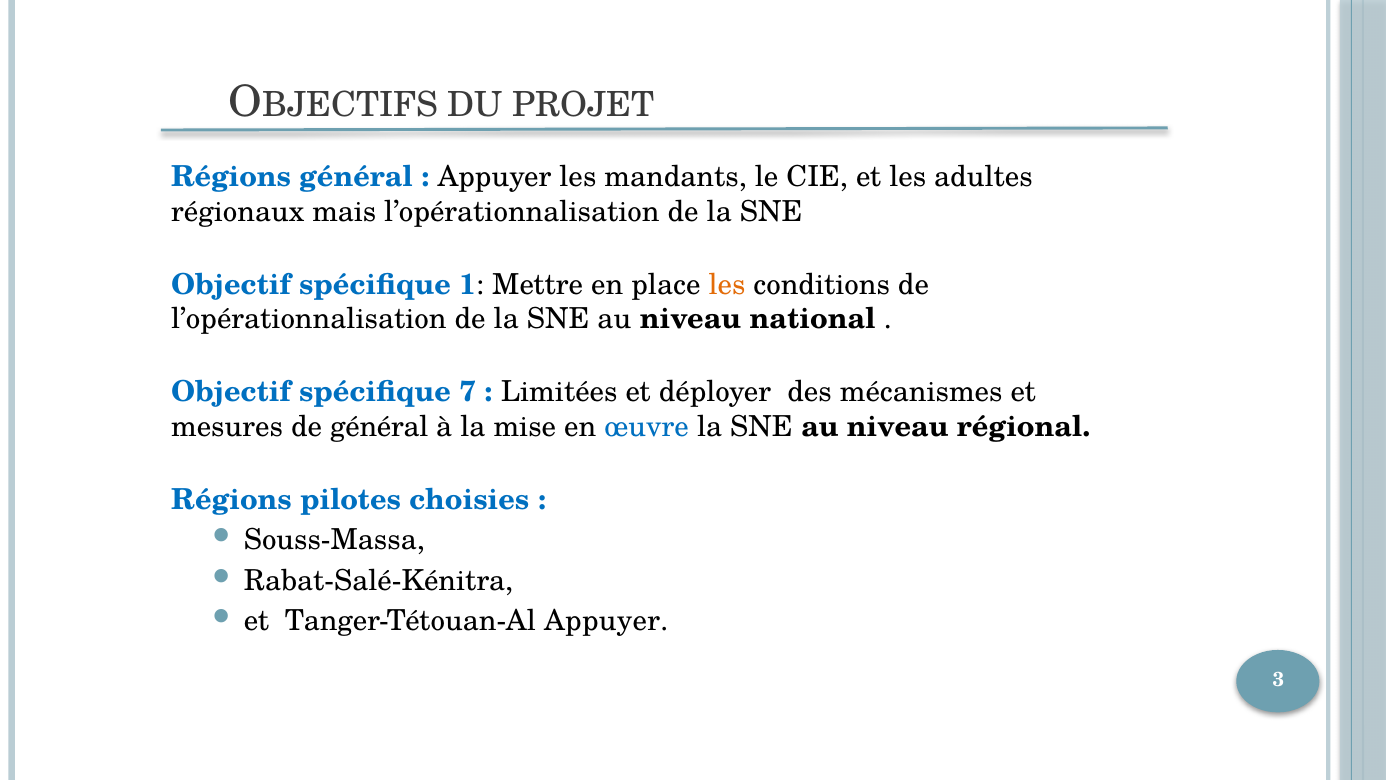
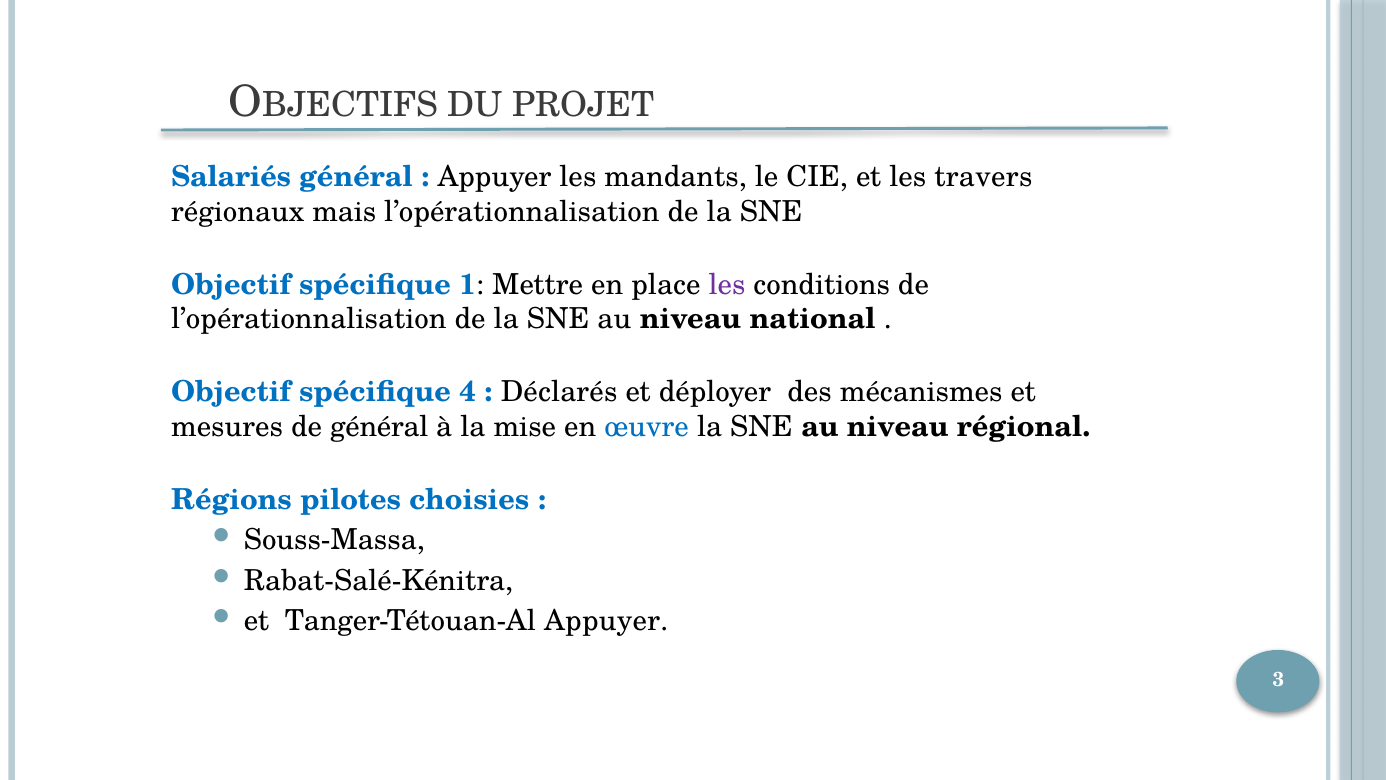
Régions at (231, 177): Régions -> Salariés
adultes: adultes -> travers
les at (727, 284) colour: orange -> purple
7: 7 -> 4
Limitées: Limitées -> Déclarés
